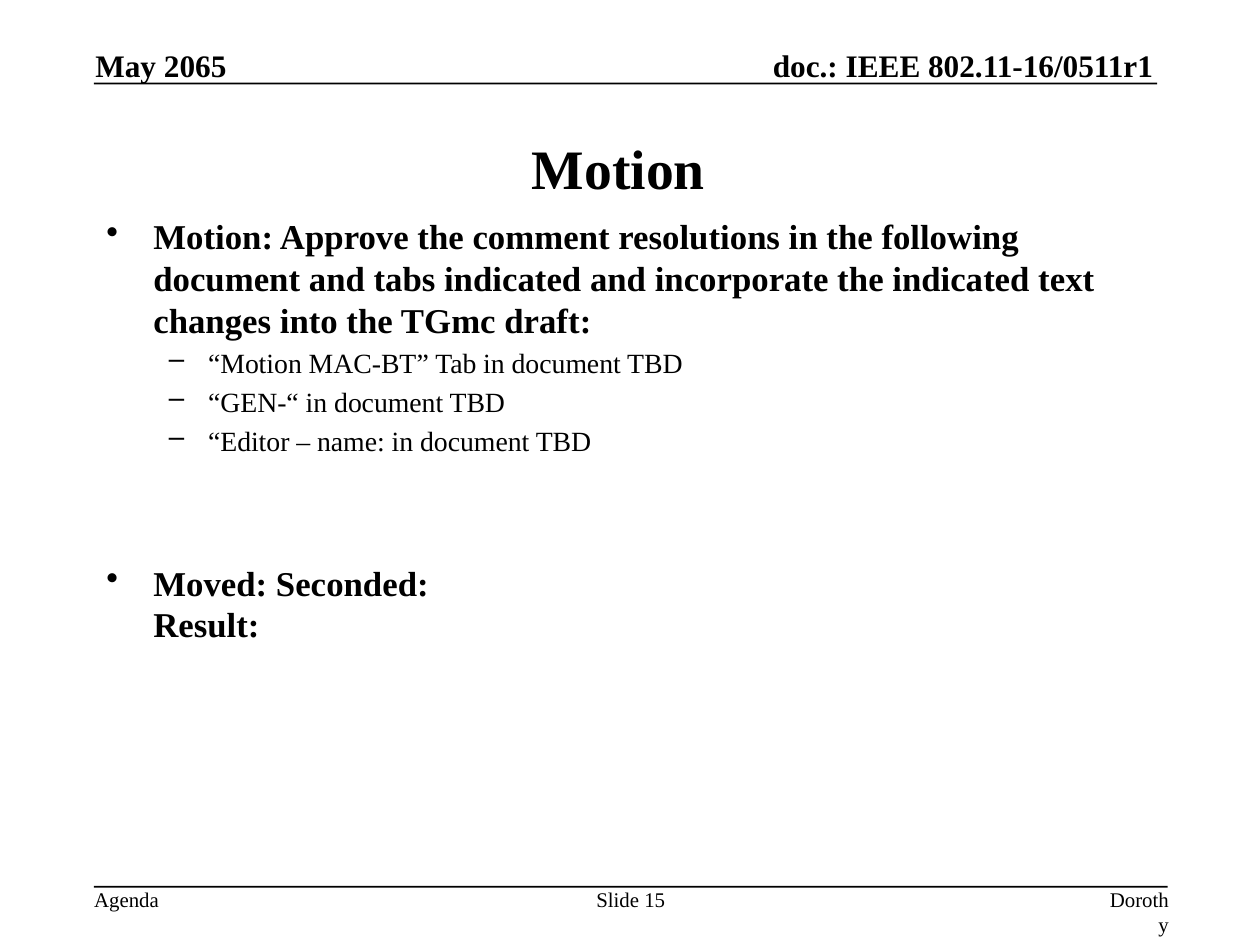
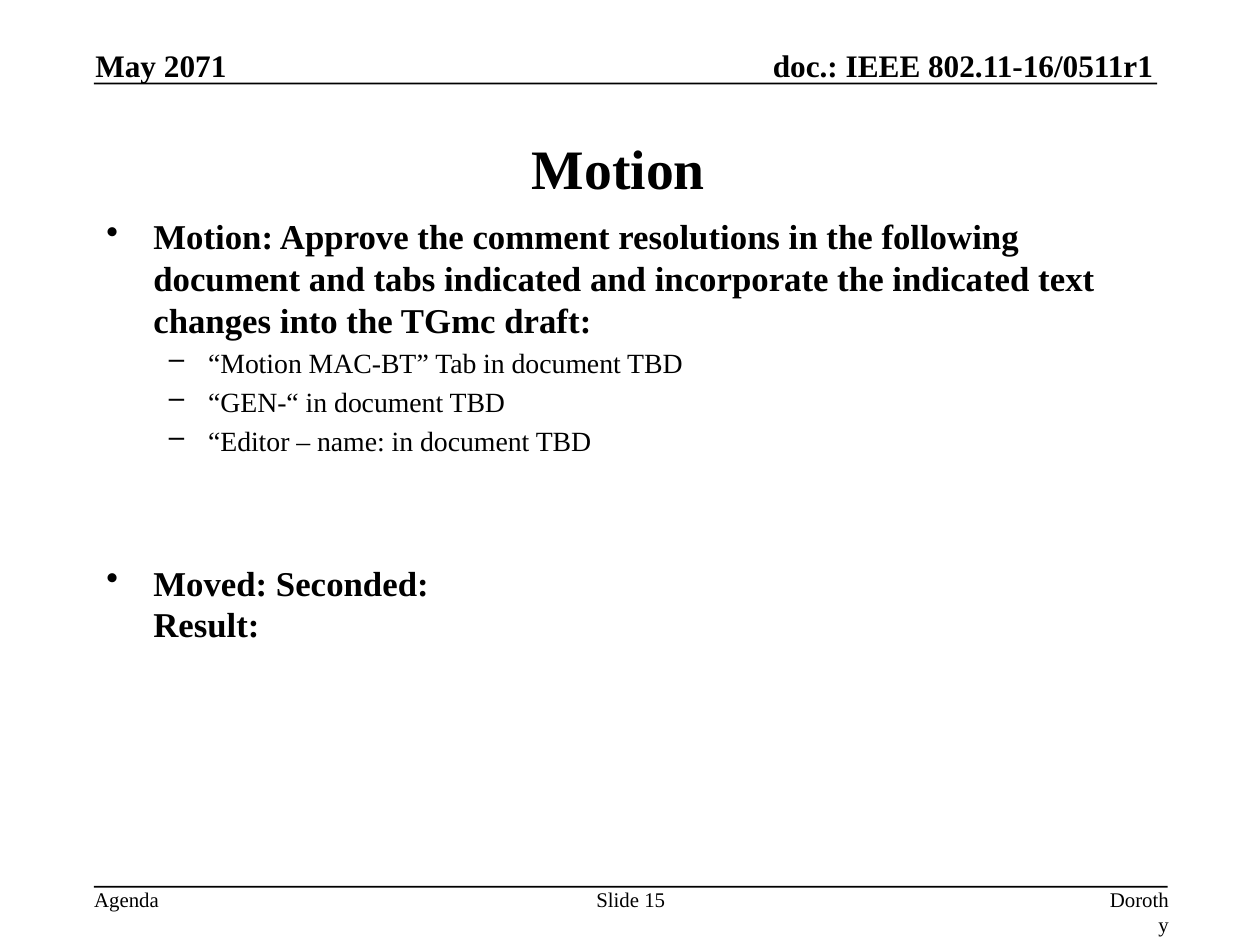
2065: 2065 -> 2071
